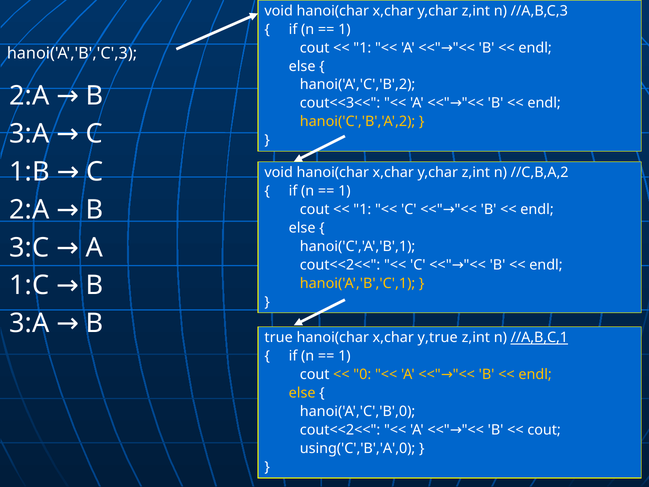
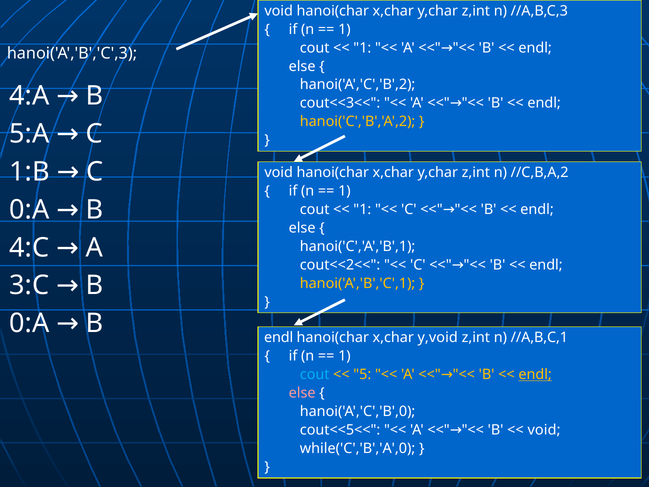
2:A at (29, 96): 2:A -> 4:A
3:A at (29, 134): 3:A -> 5:A
2:A at (29, 210): 2:A -> 0:A
3:C: 3:C -> 4:C
1:C: 1:C -> 3:C
3:A at (29, 323): 3:A -> 0:A
true at (279, 338): true -> endl
y,true: y,true -> y,void
//A,B,C,1 underline: present -> none
cout at (315, 374) colour: white -> light blue
0: 0 -> 5
endl at (535, 374) underline: none -> present
else at (302, 393) colour: yellow -> pink
cout<<2<< at (340, 430): cout<<2<< -> cout<<5<<
cout at (544, 430): cout -> void
using('C','B','A',0: using('C','B','A',0 -> while('C','B','A',0
